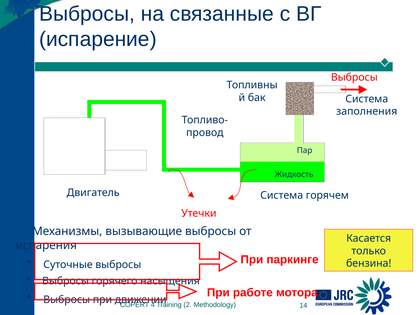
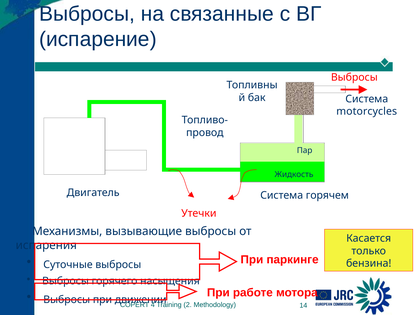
заполнения: заполнения -> motorcycles
